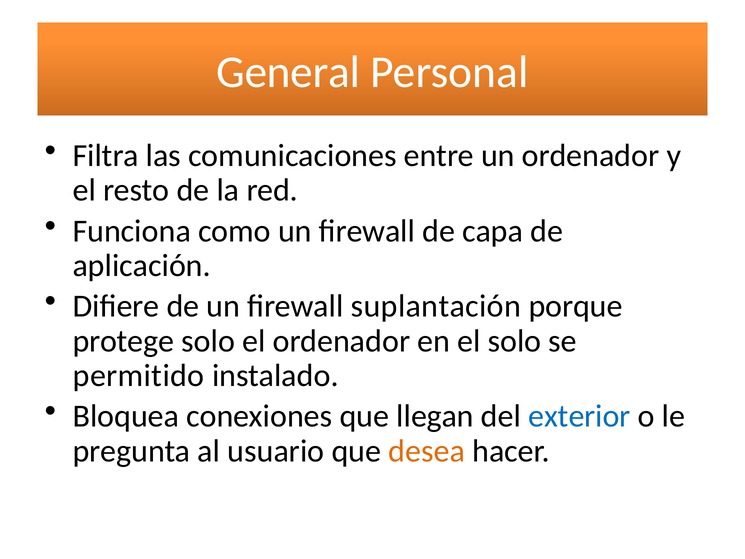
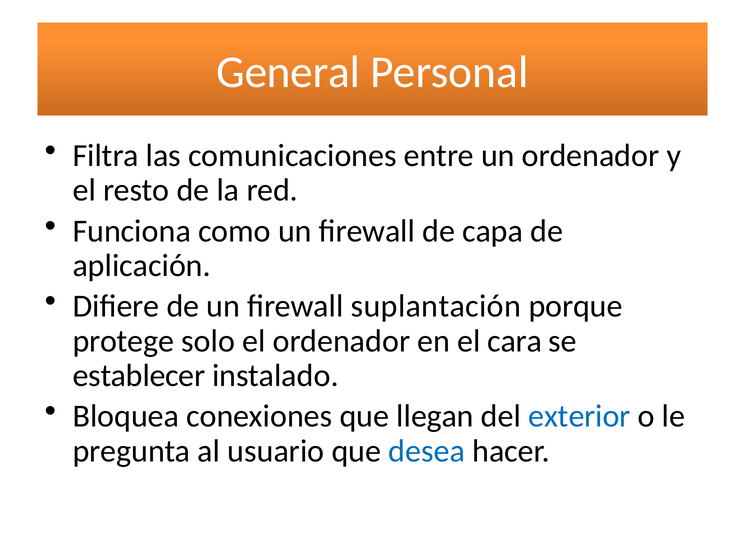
el solo: solo -> cara
permitido: permitido -> establecer
desea colour: orange -> blue
